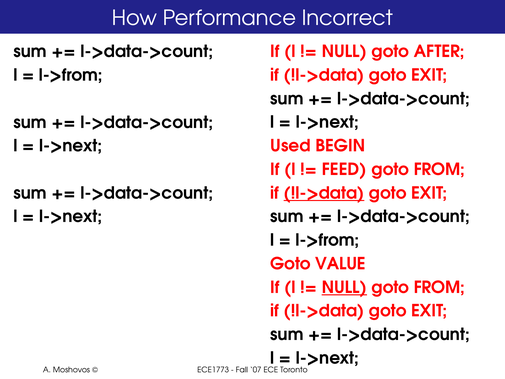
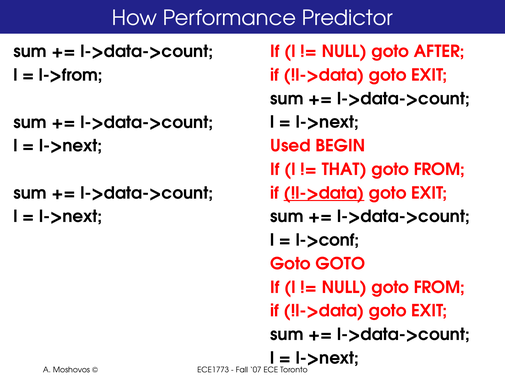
Incorrect: Incorrect -> Predictor
FEED: FEED -> THAT
l->from at (327, 240): l->from -> l->conf
Goto VALUE: VALUE -> GOTO
NULL at (344, 287) underline: present -> none
